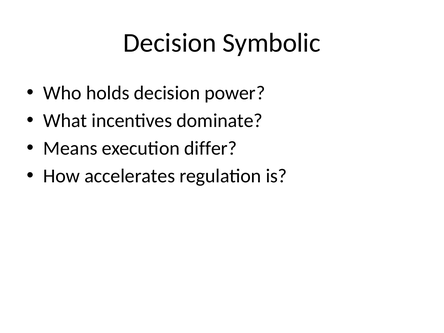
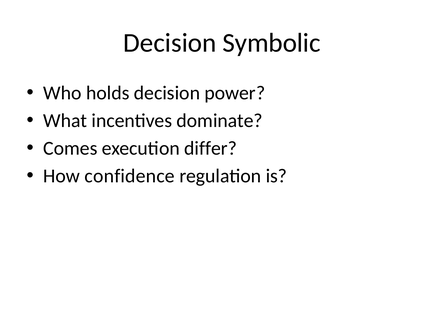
Means: Means -> Comes
accelerates: accelerates -> confidence
